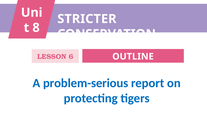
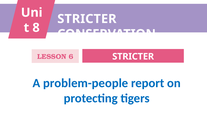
OUTLINE at (133, 57): OUTLINE -> STRICTER
problem-serious: problem-serious -> problem-people
